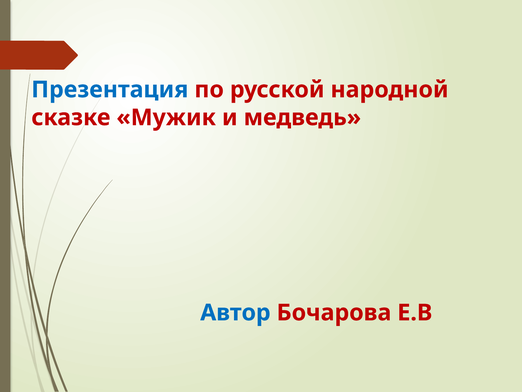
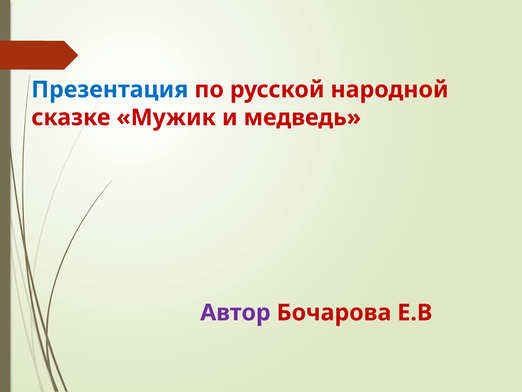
Автор colour: blue -> purple
